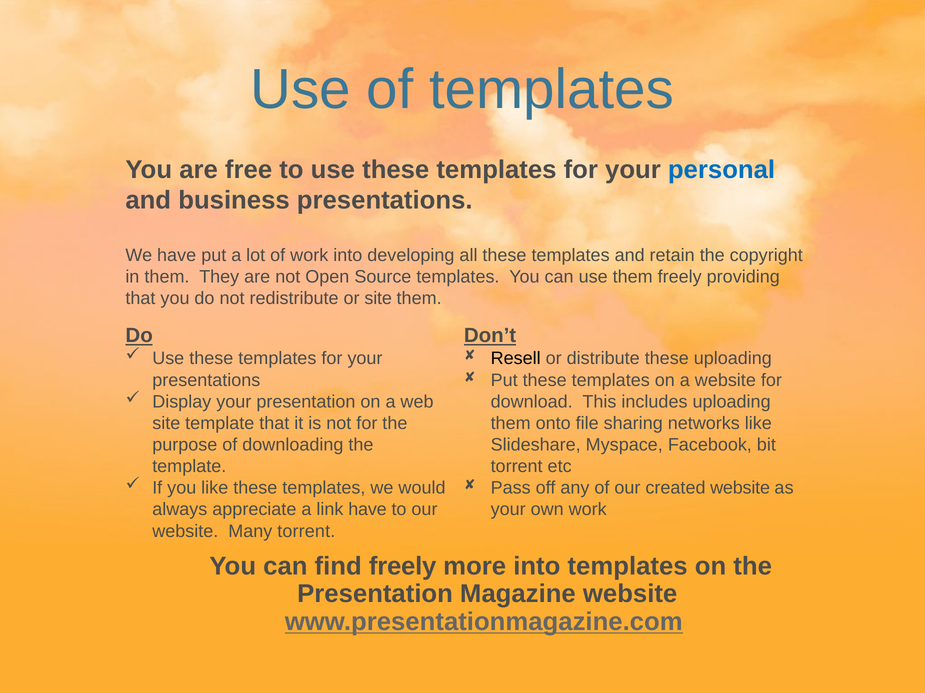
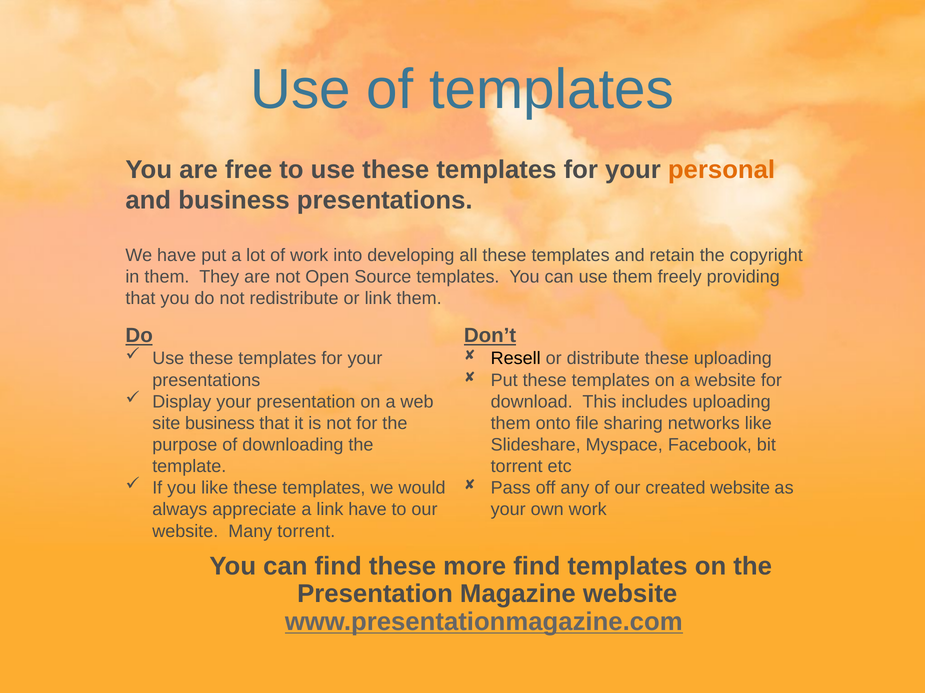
personal colour: blue -> orange
or site: site -> link
site template: template -> business
find freely: freely -> these
more into: into -> find
